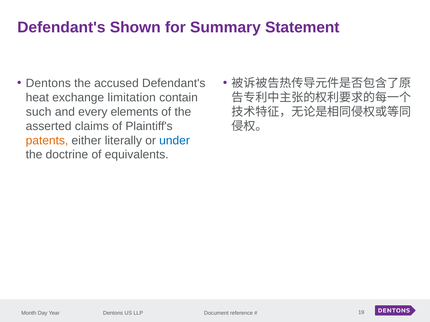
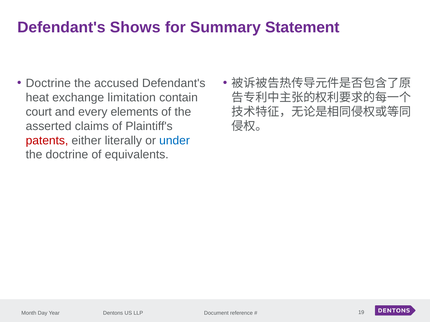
Shown: Shown -> Shows
Dentons at (48, 83): Dentons -> Doctrine
such: such -> court
patents colour: orange -> red
